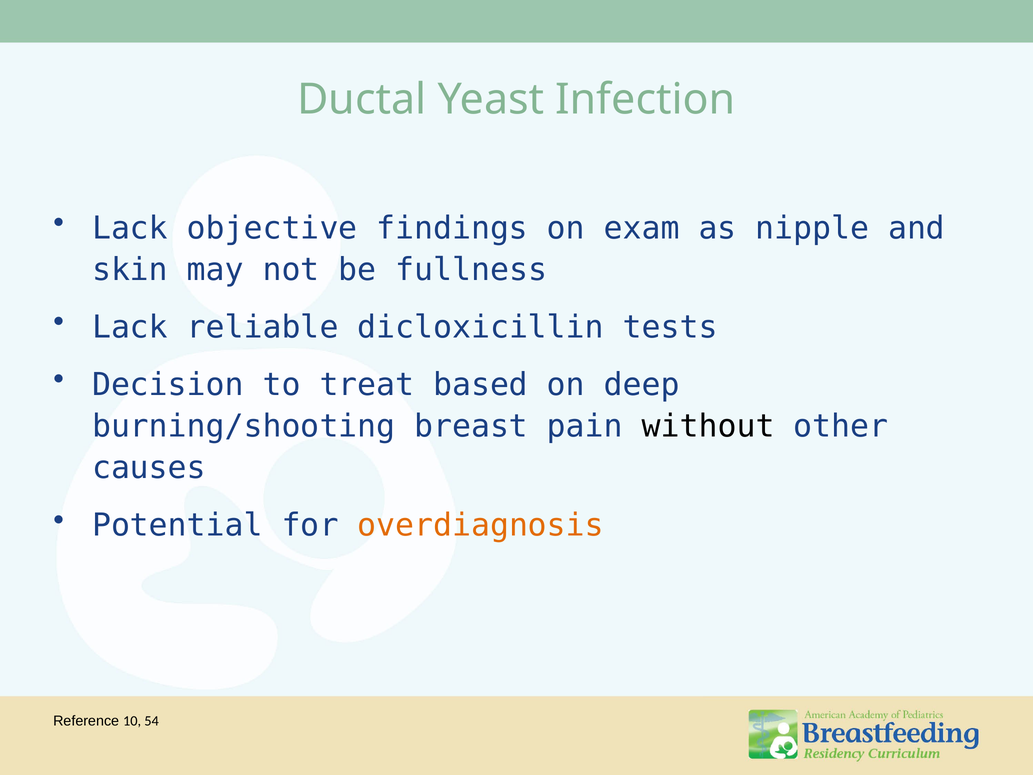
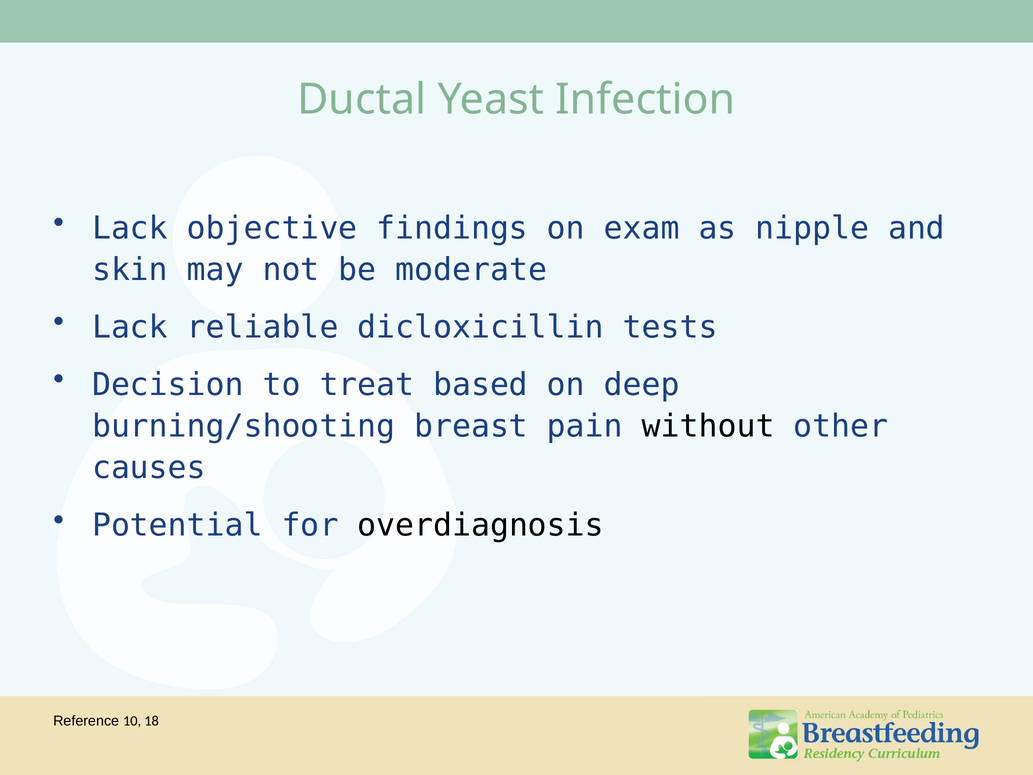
fullness: fullness -> moderate
overdiagnosis colour: orange -> black
54: 54 -> 18
